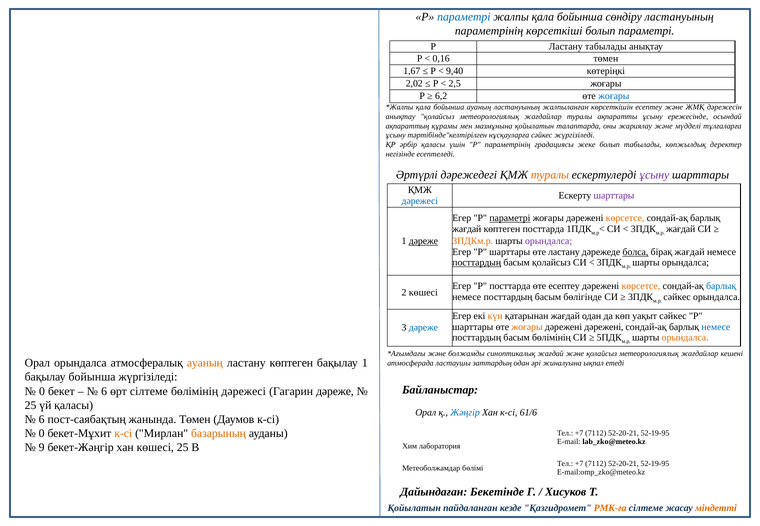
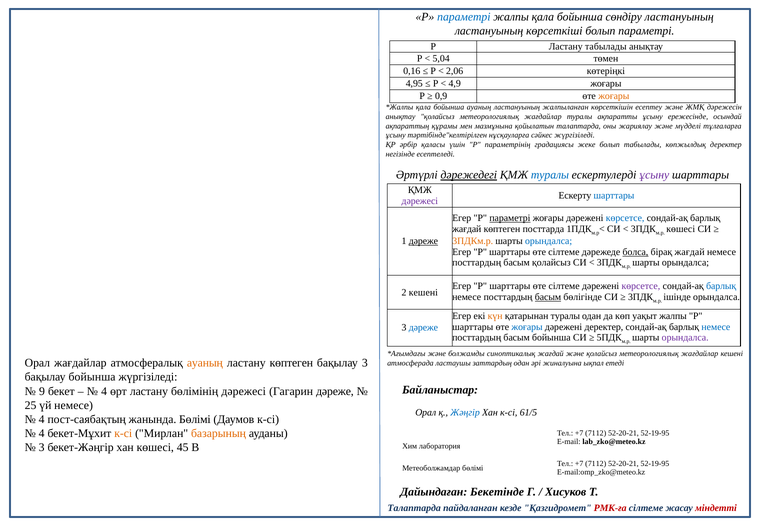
параметрінің at (489, 31): параметрінің -> ластануының
0,16: 0,16 -> 5,04
1,67: 1,67 -> 0,16
9,40: 9,40 -> 2,06
2,02: 2,02 -> 4,95
2,5: 2,5 -> 4,9
6,2: 6,2 -> 0,9
жоғары at (614, 96) colour: blue -> orange
дәрежедегі underline: none -> present
туралы at (550, 175) colour: orange -> blue
шарттары at (614, 196) colour: purple -> blue
дәрежесі at (420, 201) colour: blue -> purple
көрсетсе at (625, 218) colour: orange -> blue
жағдай at (681, 229): жағдай -> көшесі
орындалса at (549, 241) colour: purple -> blue
ластану at (564, 252): ластану -> сілтеме
посттардың at (477, 263) underline: present -> none
Егер Р посттарда: посттарда -> шарттары
есептеу at (564, 286): есептеу -> сілтеме
көрсетсе at (641, 286) colour: orange -> purple
2 көшесі: көшесі -> кешені
басым at (548, 297) underline: none -> present
сәйкес at (677, 297): сәйкес -> ішінде
қатарынан жағдай: жағдай -> туралы
уақыт сәйкес: сәйкес -> жалпы
жоғары at (527, 327) colour: orange -> blue
дәрежені дәрежені: дәрежені -> деректер
басым бөлімінің: бөлімінің -> бойынша
орындалса at (685, 338) colour: orange -> purple
Орал орындалса: орындалса -> жағдайлар
бақылау 1: 1 -> 3
0 at (42, 391): 0 -> 9
6 at (104, 391): 6 -> 4
өрт сілтеме: сілтеме -> ластану
үй қаласы: қаласы -> немесе
61/6: 61/6 -> 61/5
6 at (42, 419): 6 -> 4
жанында Төмен: Төмен -> Бөлімі
0 at (42, 433): 0 -> 4
9 at (42, 447): 9 -> 3
көшесі 25: 25 -> 45
Қойылатын at (414, 508): Қойылатын -> Талаптарда
РМК-ға colour: orange -> red
міндетті colour: orange -> red
